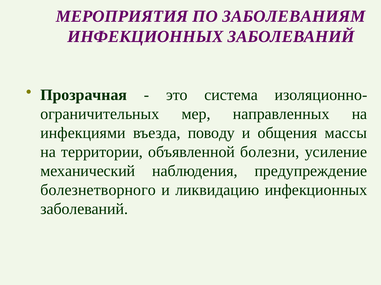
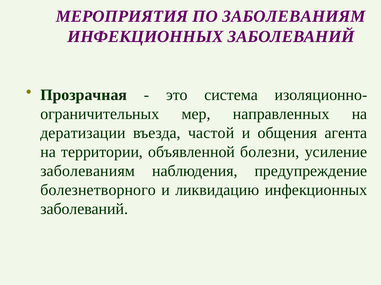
инфекциями: инфекциями -> дератизации
поводу: поводу -> частой
массы: массы -> агента
механический at (88, 171): механический -> заболеваниям
